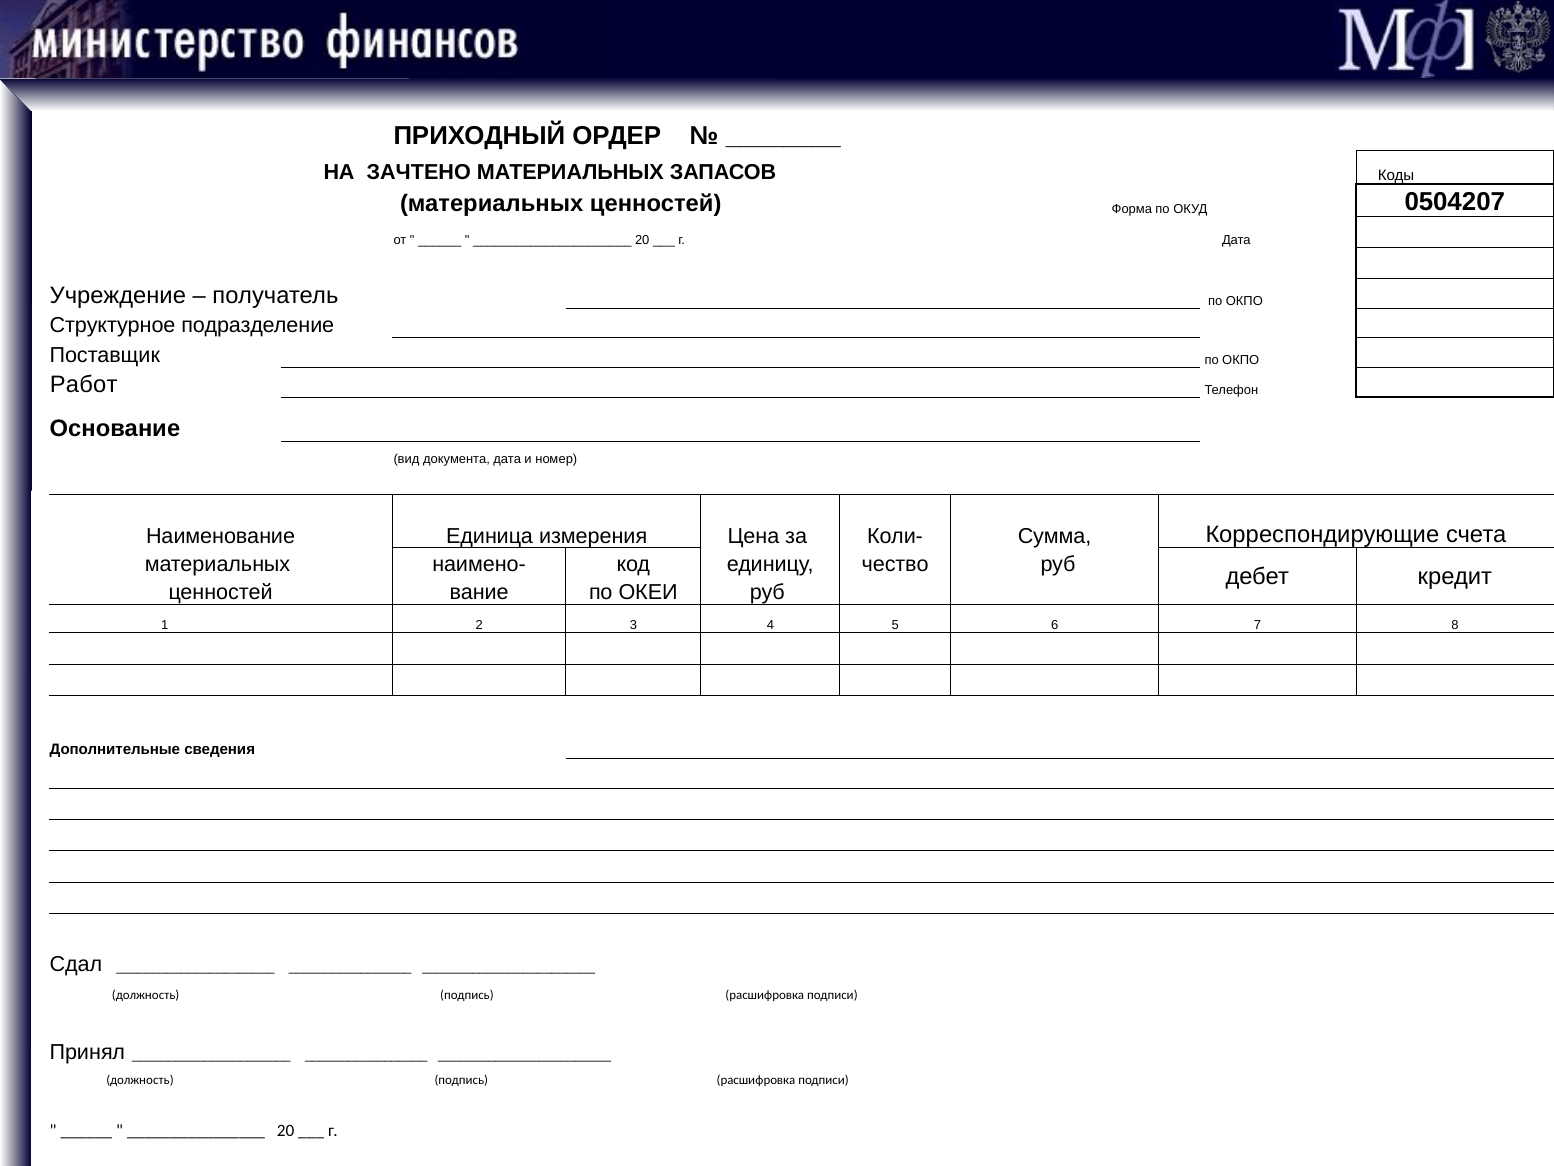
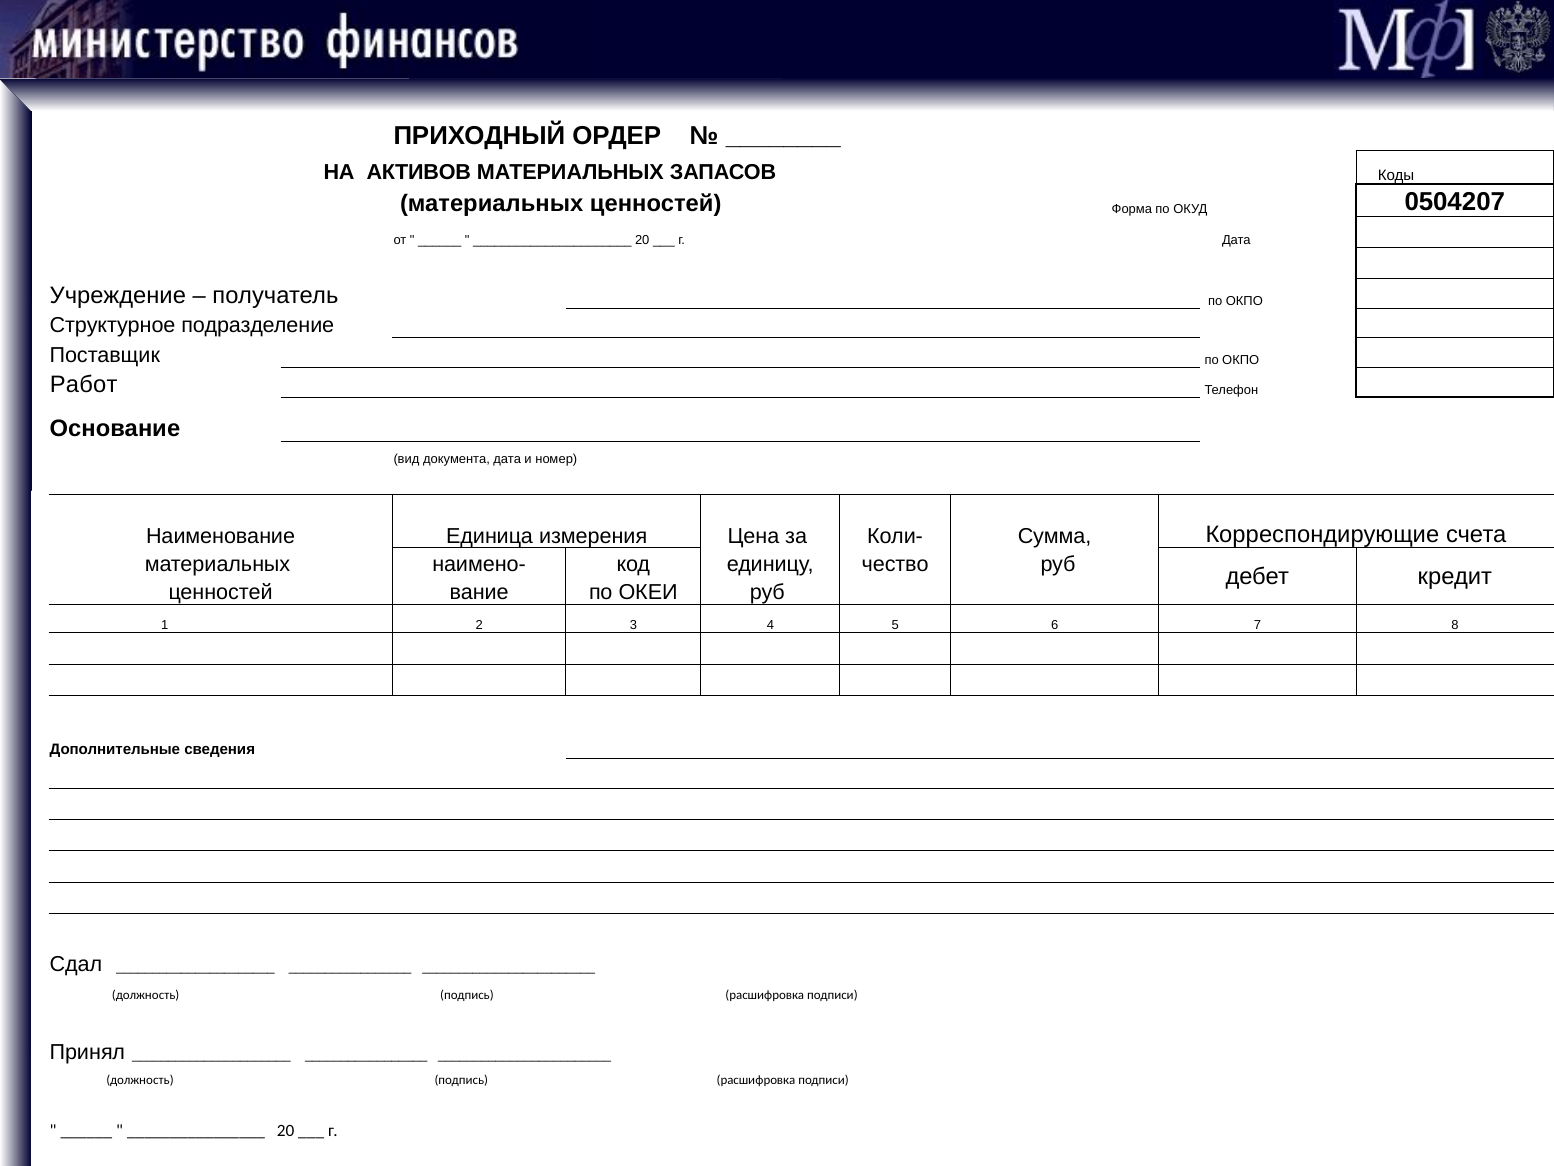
ЗАЧТЕНО: ЗАЧТЕНО -> АКТИВОВ
